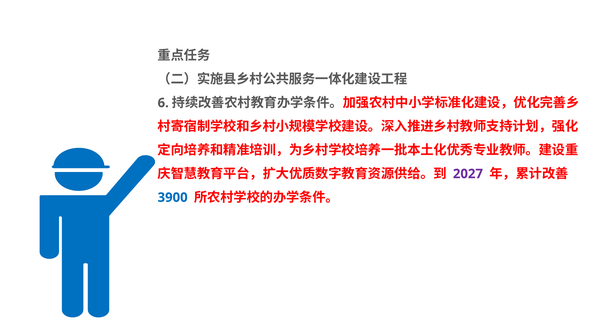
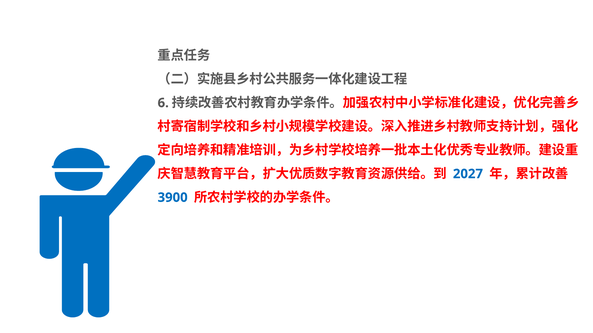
2027 colour: purple -> blue
